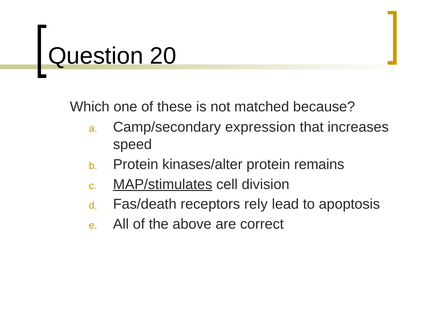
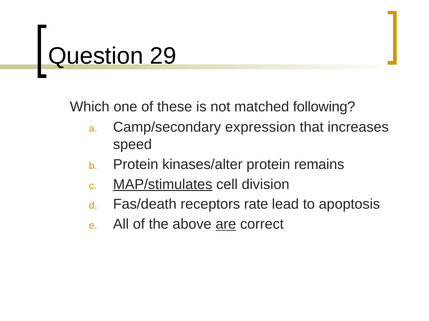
20: 20 -> 29
because: because -> following
rely: rely -> rate
are underline: none -> present
